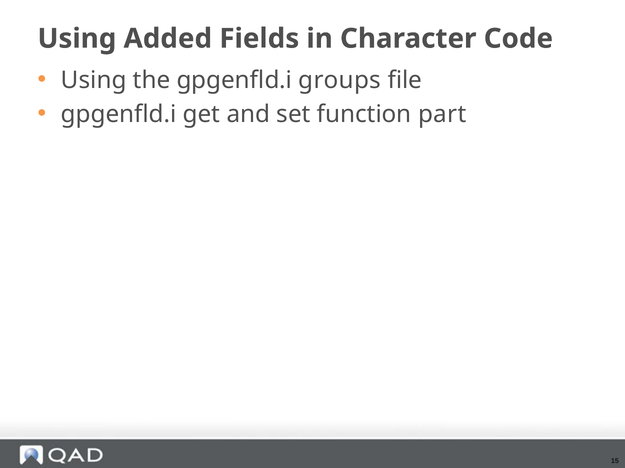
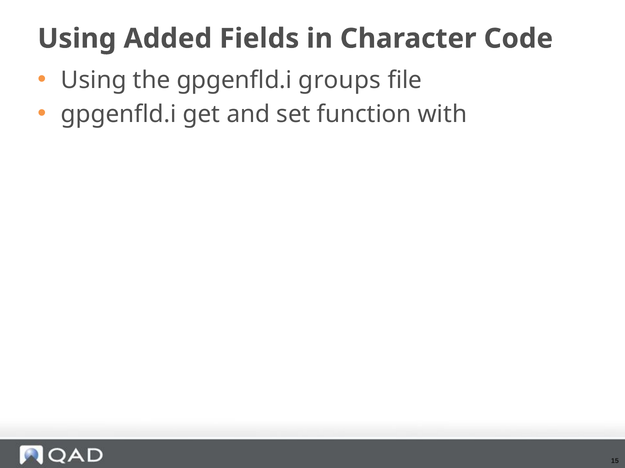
part: part -> with
